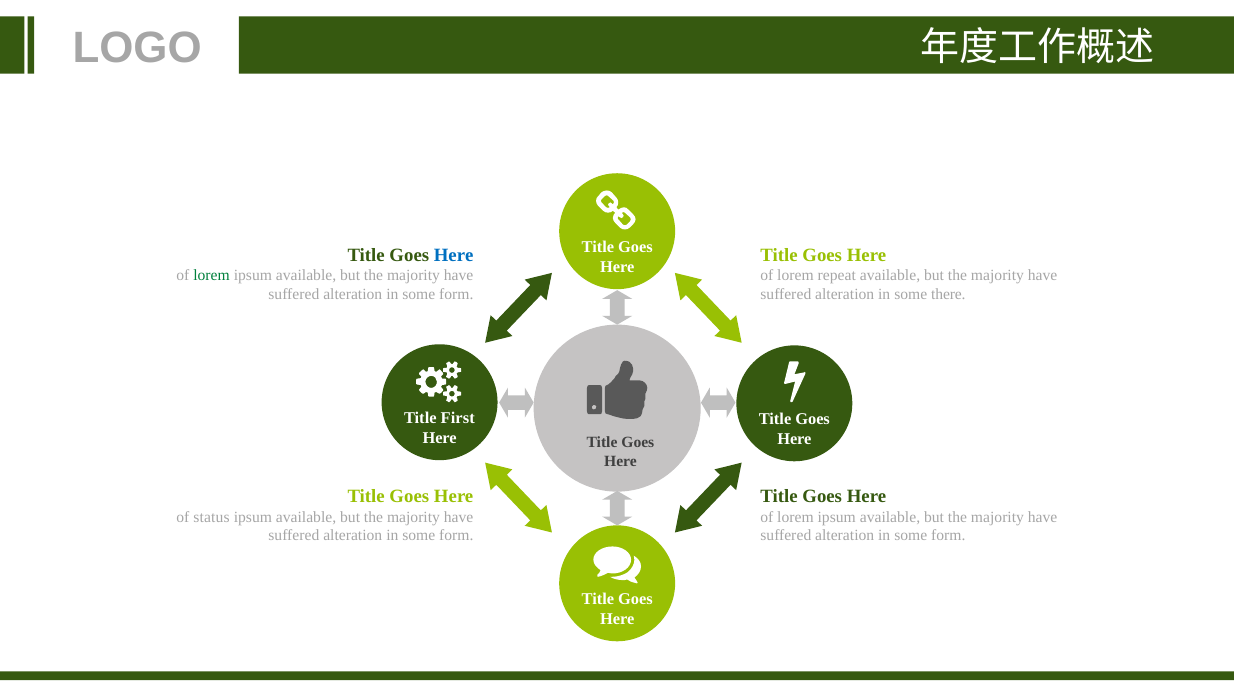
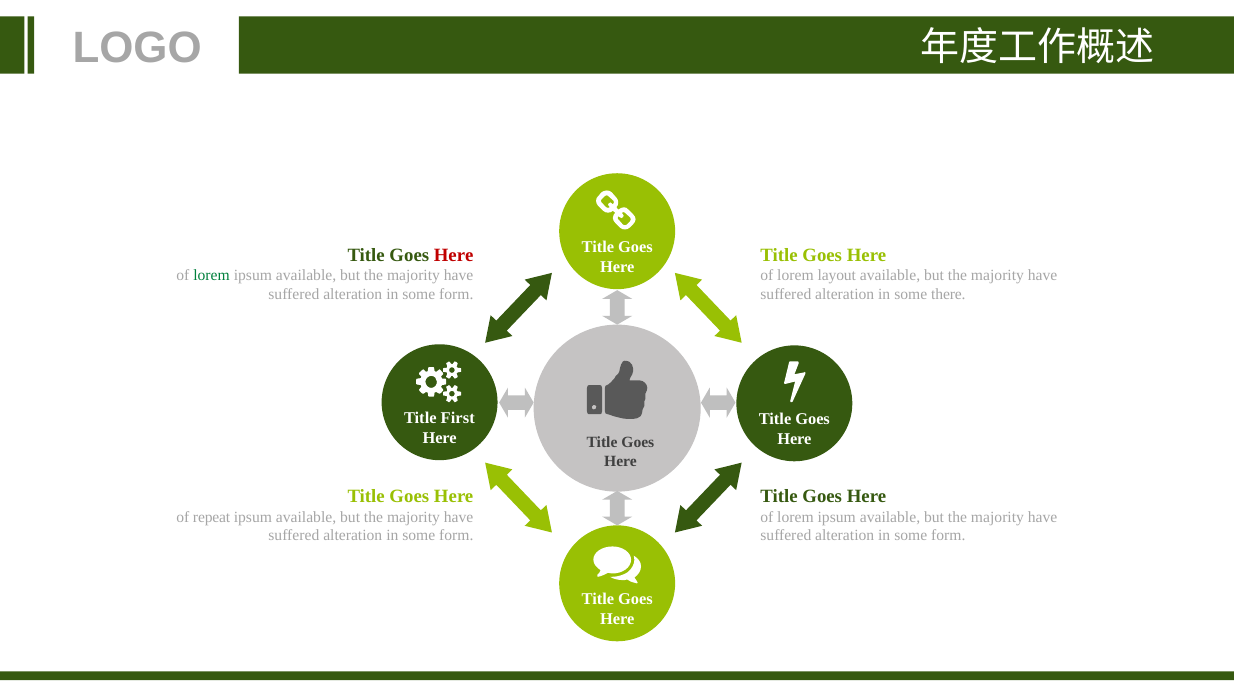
Here at (454, 255) colour: blue -> red
repeat: repeat -> layout
status: status -> repeat
